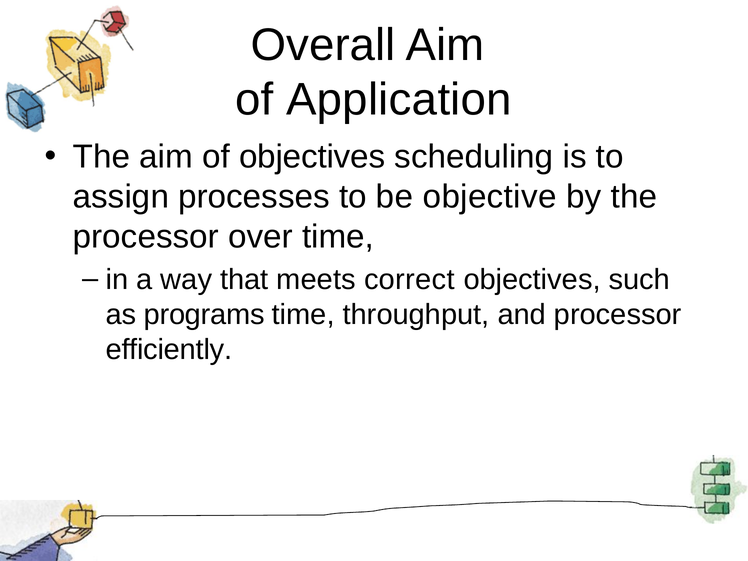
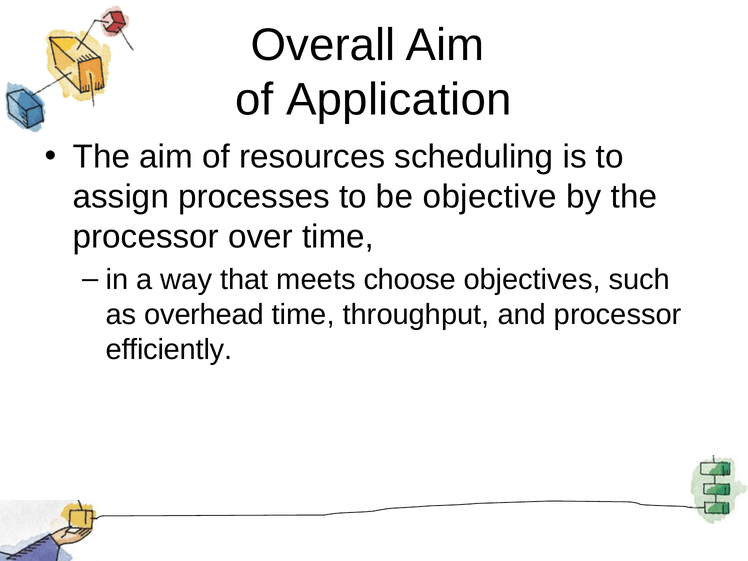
of objectives: objectives -> resources
correct: correct -> choose
programs: programs -> overhead
